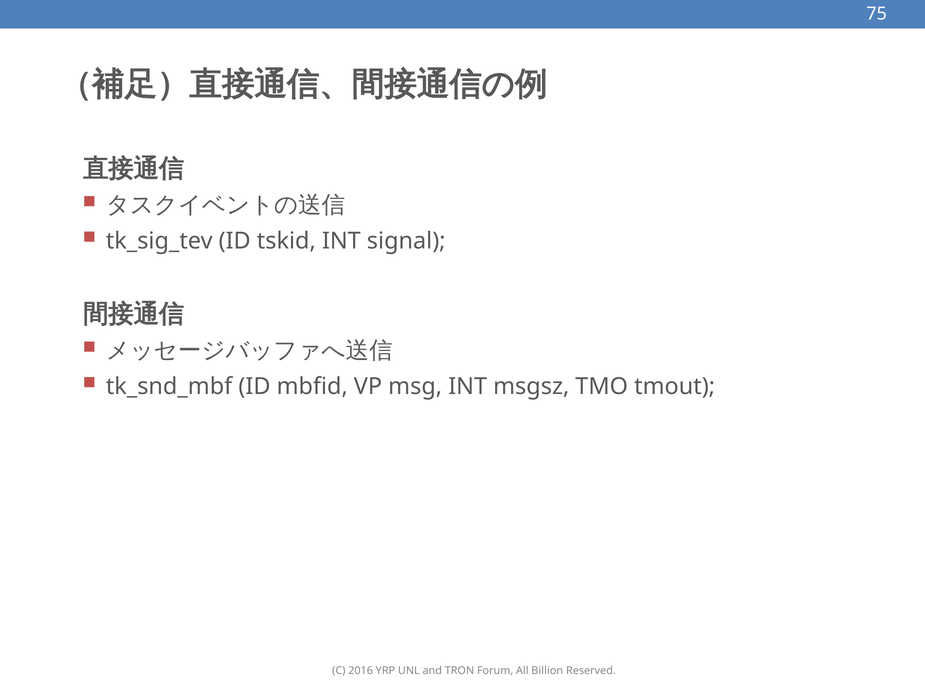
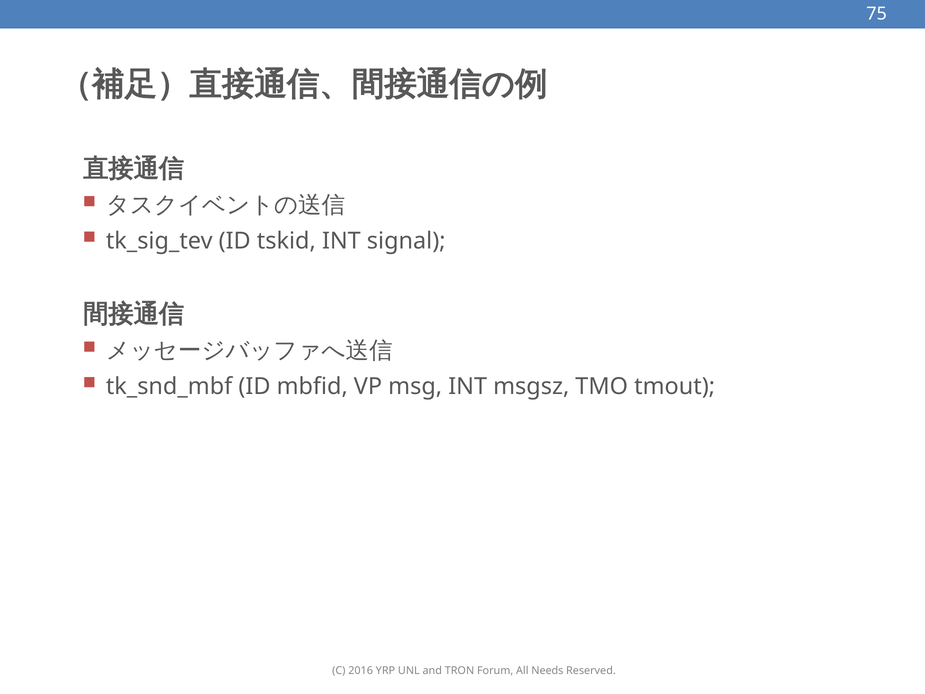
Billion: Billion -> Needs
